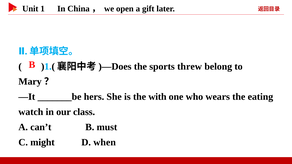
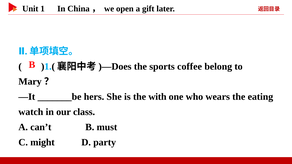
threw: threw -> coffee
when: when -> party
